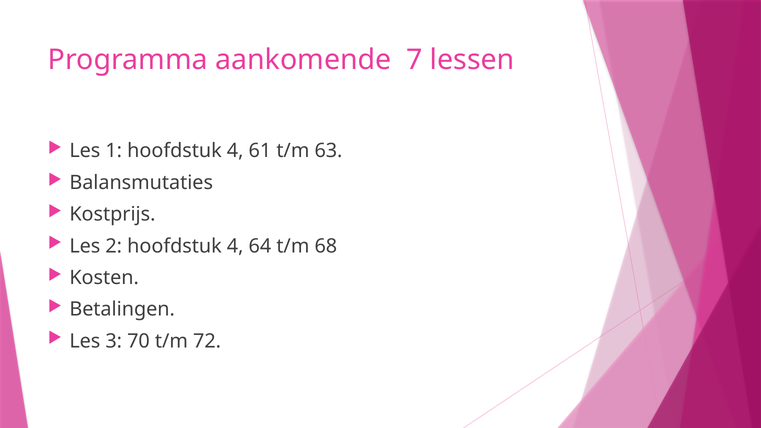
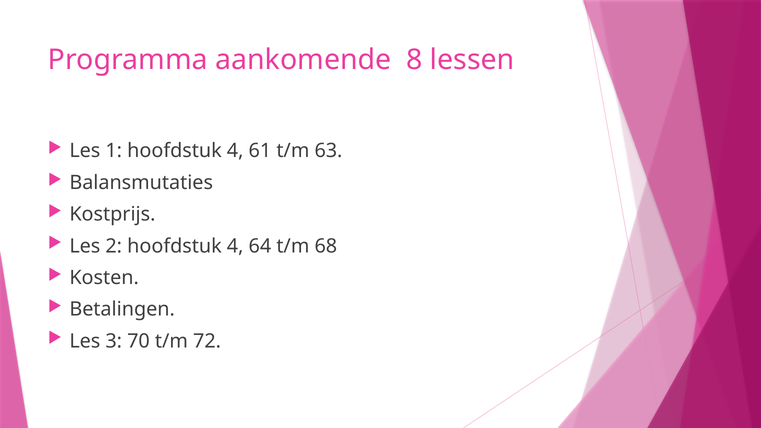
7: 7 -> 8
